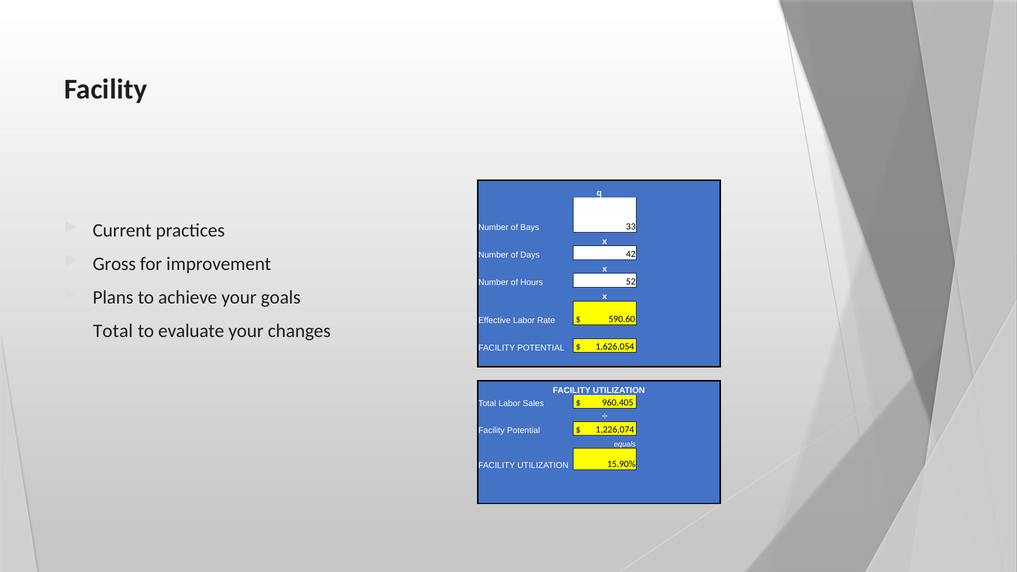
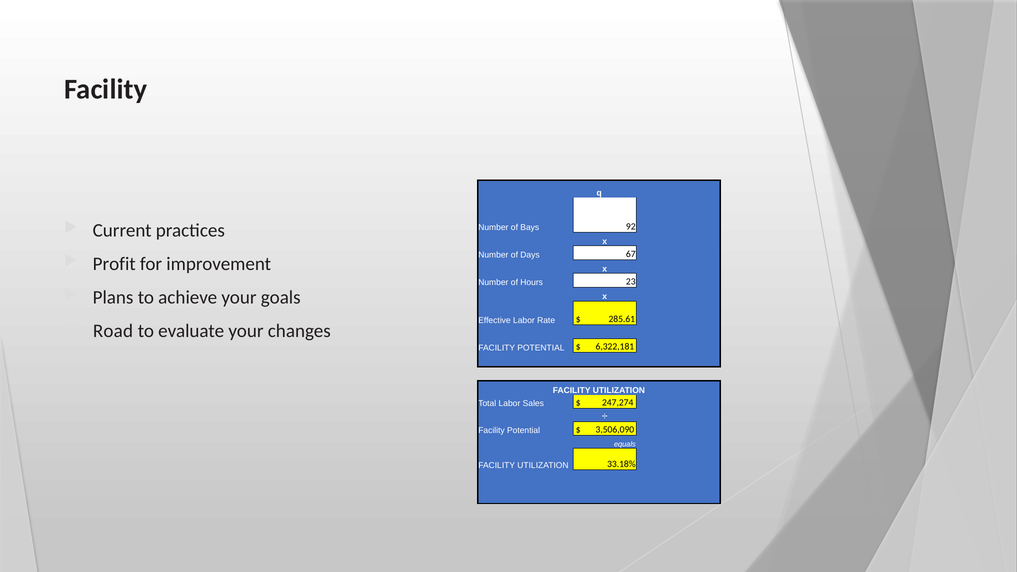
33: 33 -> 92
42: 42 -> 67
Gross: Gross -> Profit
52: 52 -> 23
590.60: 590.60 -> 285.61
Total at (113, 331): Total -> Road
1,626,054: 1,626,054 -> 6,322,181
960,405: 960,405 -> 247,274
1,226,074: 1,226,074 -> 3,506,090
15.90%: 15.90% -> 33.18%
